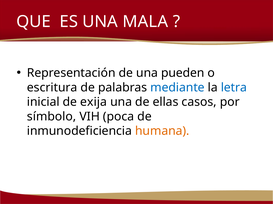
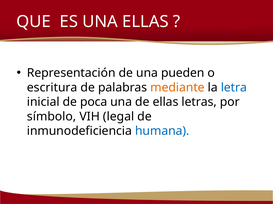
UNA MALA: MALA -> ELLAS
mediante colour: blue -> orange
exija: exija -> poca
casos: casos -> letras
poca: poca -> legal
humana colour: orange -> blue
